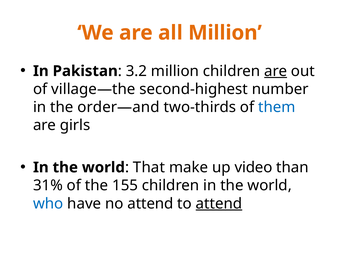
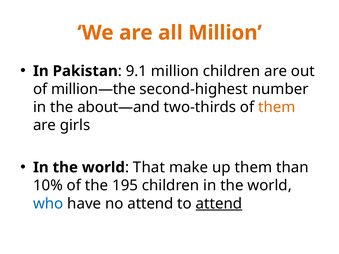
3.2: 3.2 -> 9.1
are at (276, 71) underline: present -> none
village—the: village—the -> million—the
order—and: order—and -> about—and
them at (277, 107) colour: blue -> orange
up video: video -> them
31%: 31% -> 10%
155: 155 -> 195
